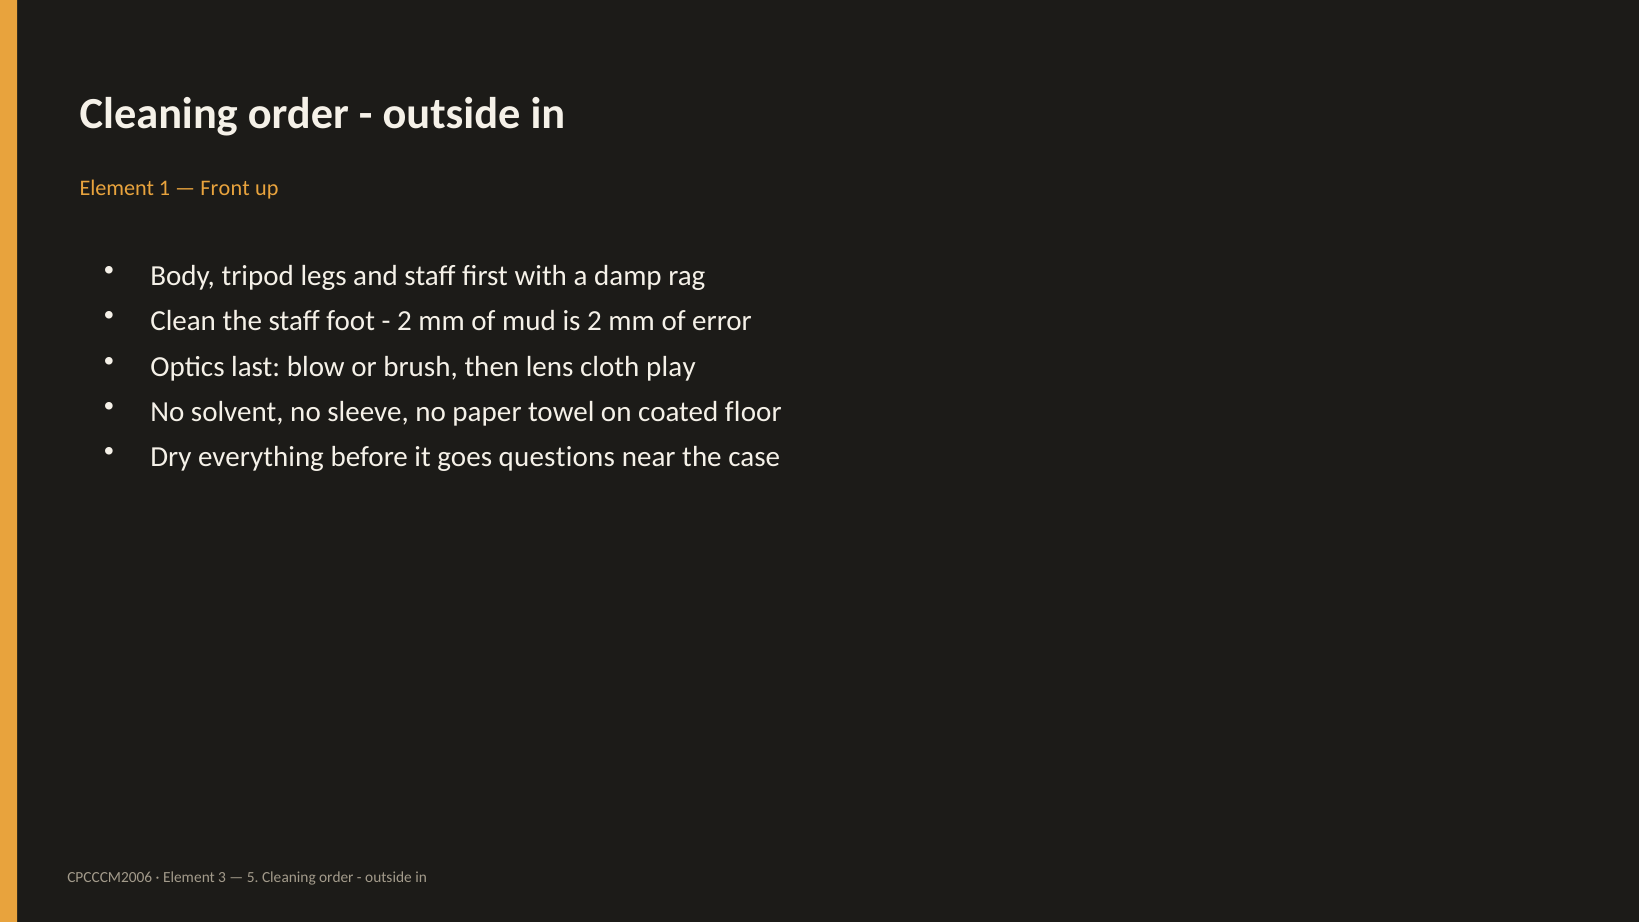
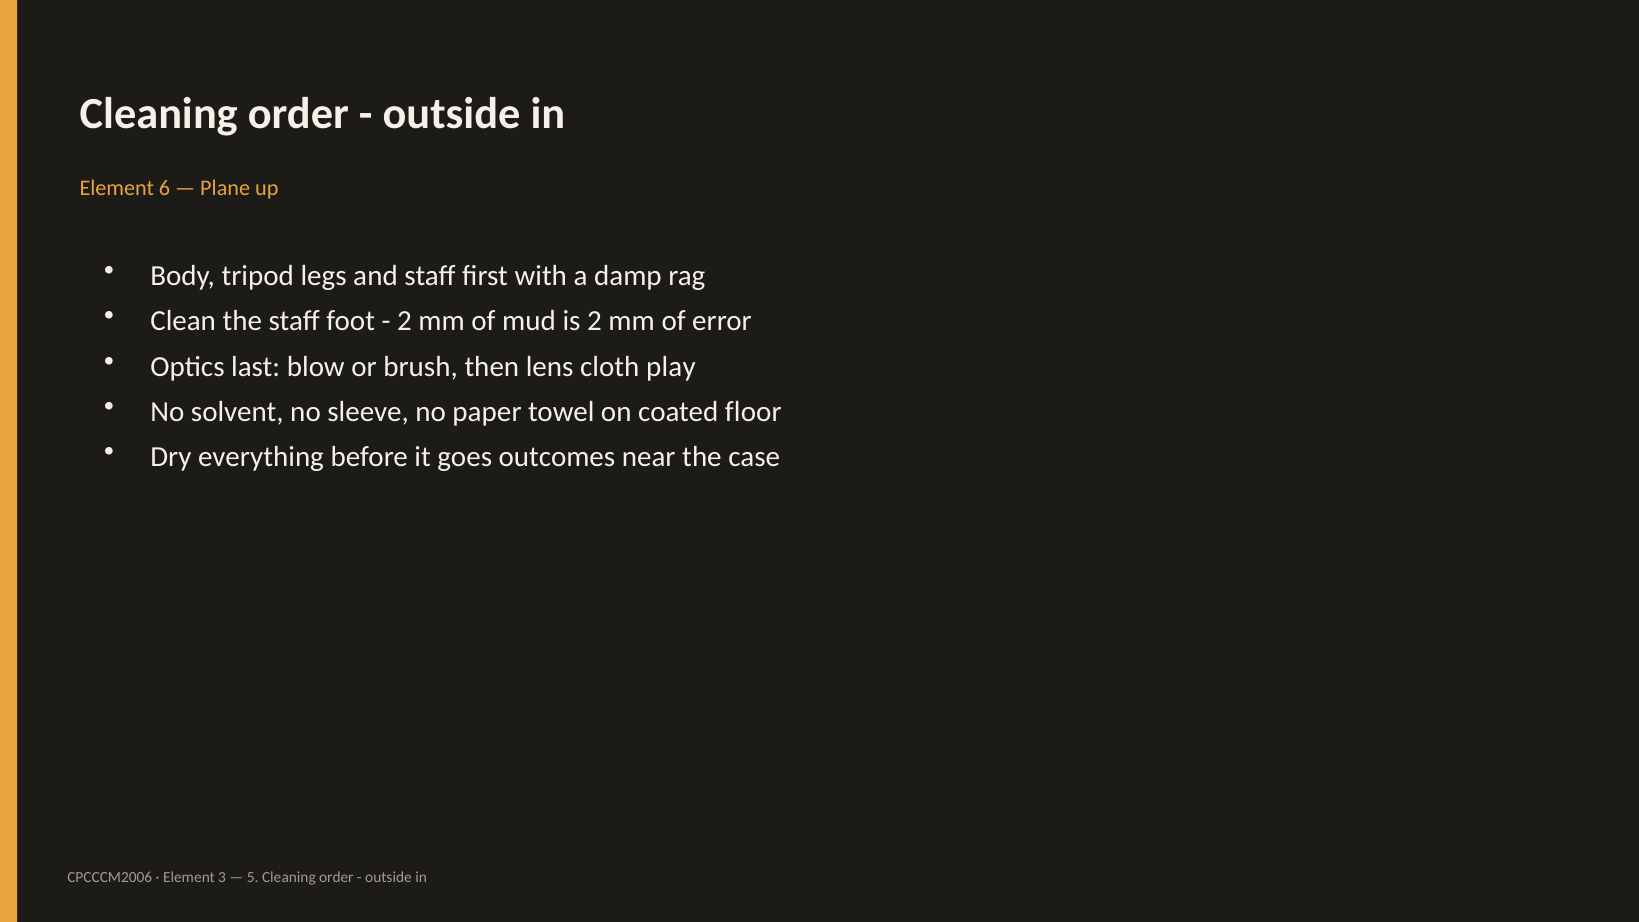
1: 1 -> 6
Front: Front -> Plane
questions: questions -> outcomes
